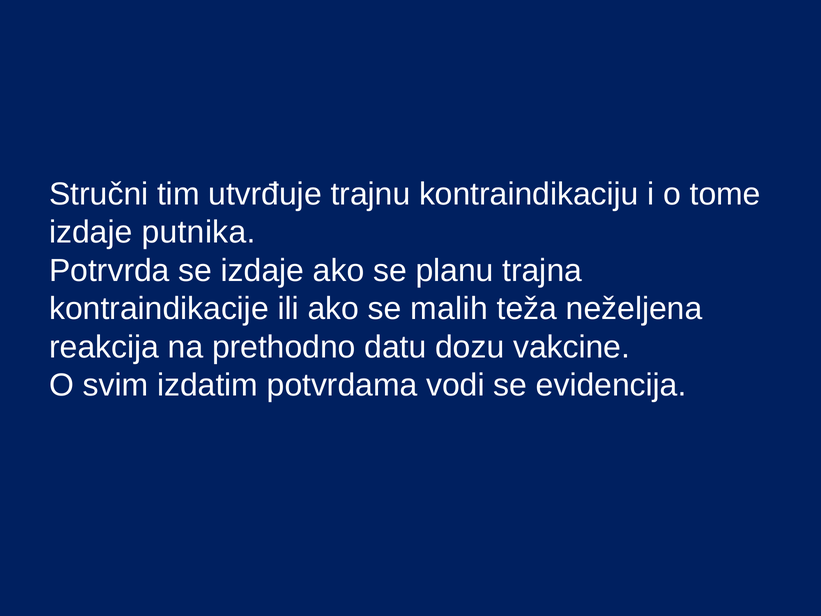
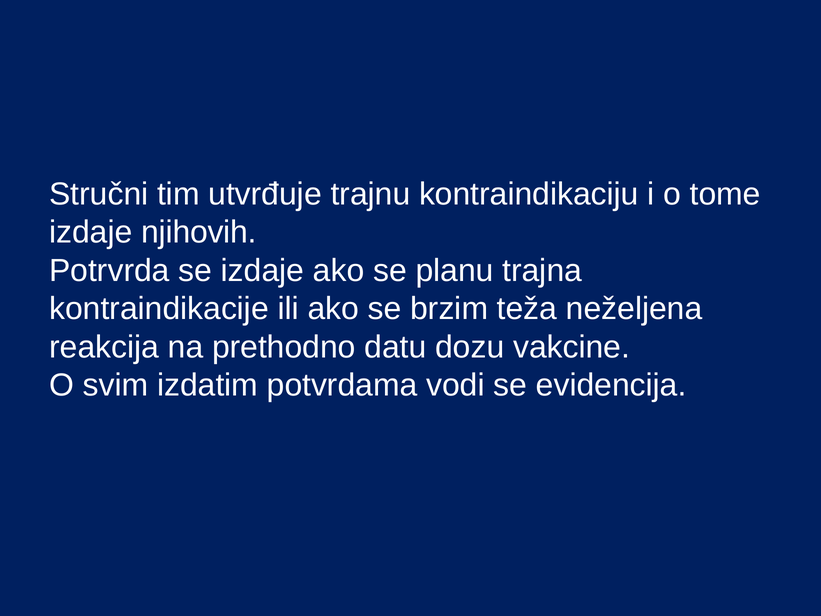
putnika: putnika -> njihovih
malih: malih -> brzim
